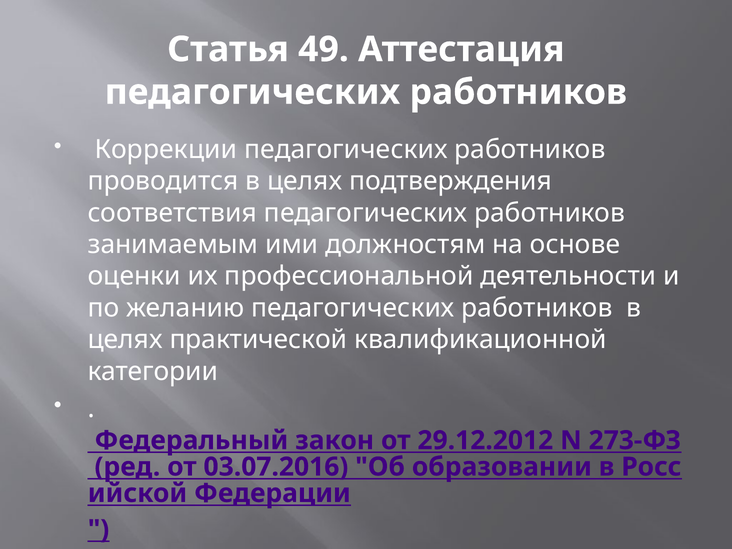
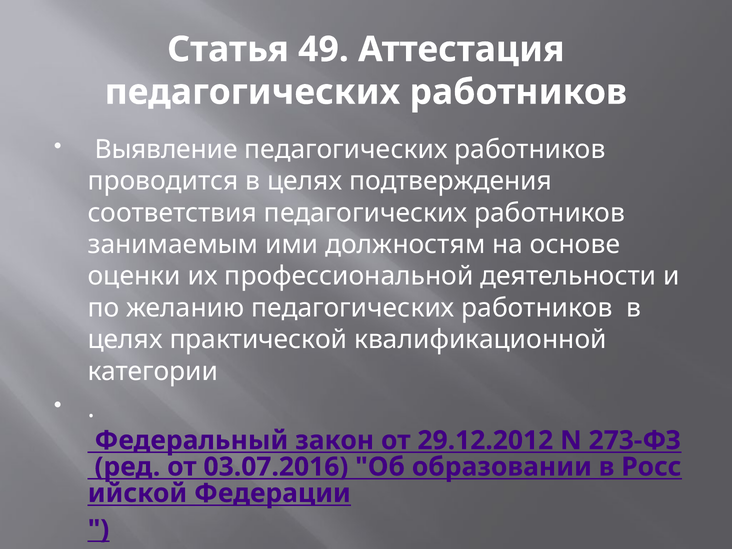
Коррекции: Коррекции -> Выявление
